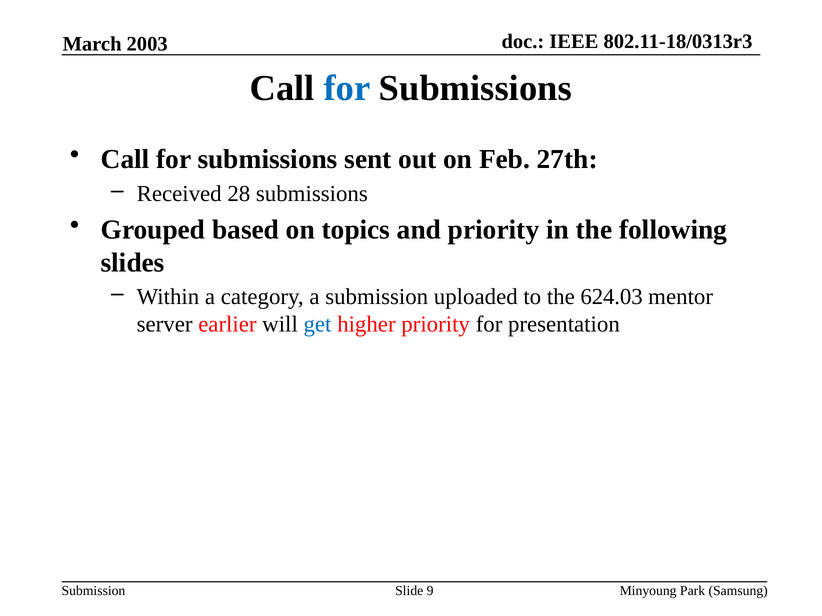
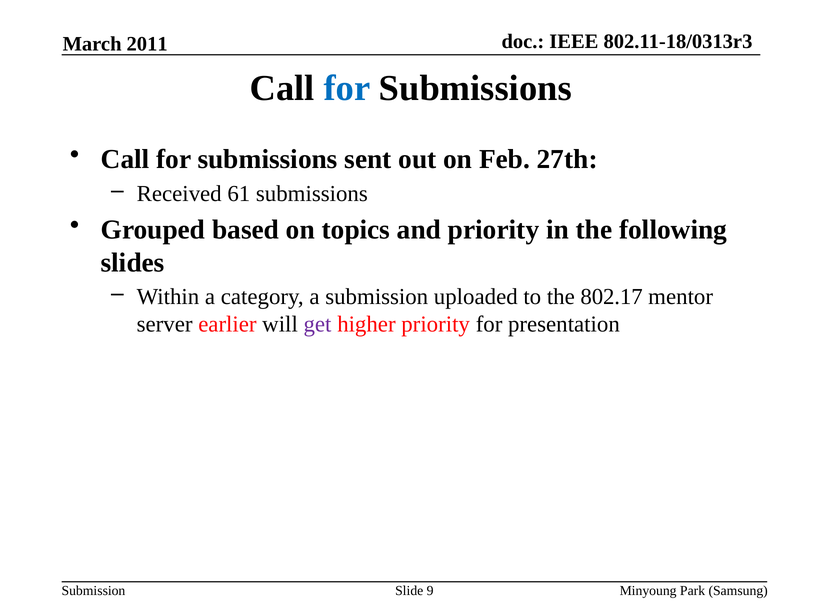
2003: 2003 -> 2011
28: 28 -> 61
624.03: 624.03 -> 802.17
get colour: blue -> purple
